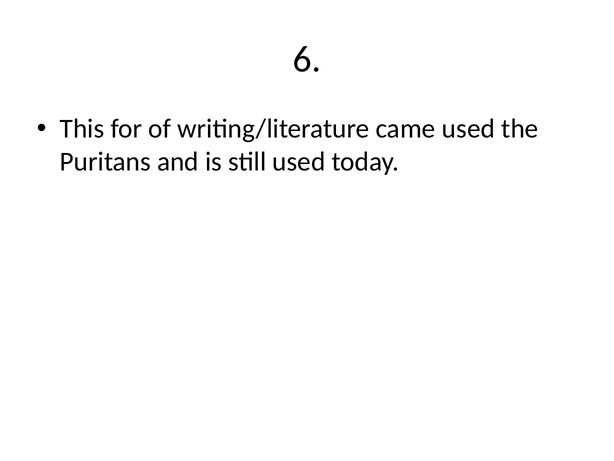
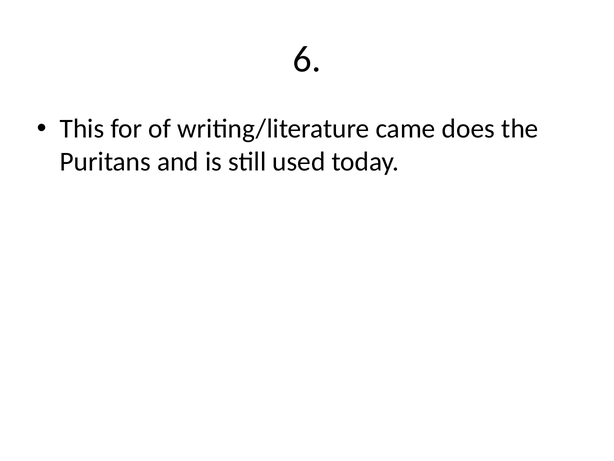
came used: used -> does
